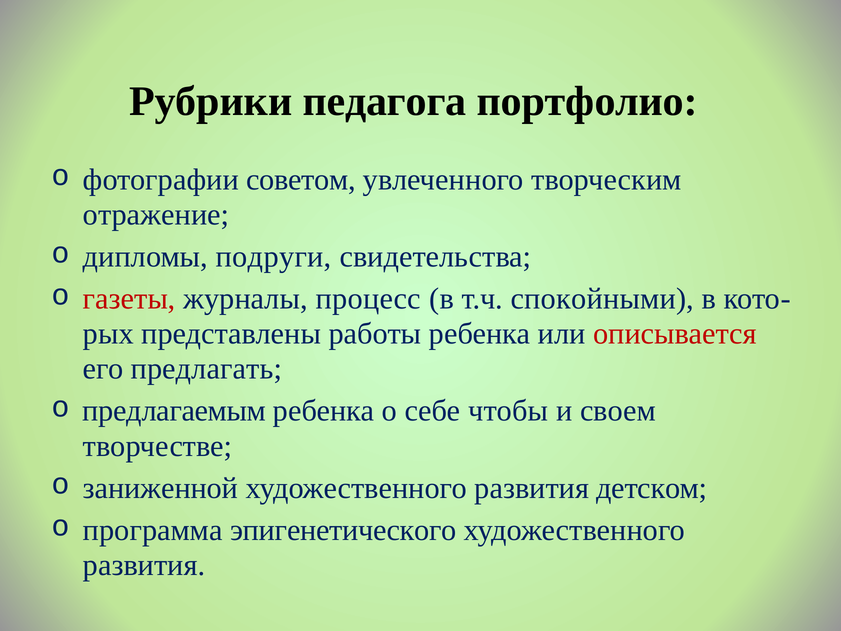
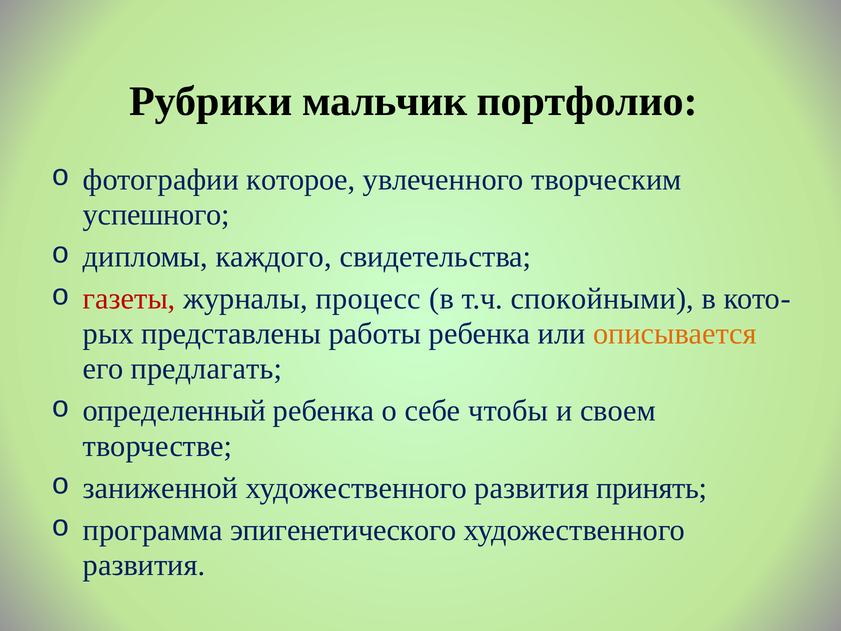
педагога: педагога -> мальчик
советом: советом -> которое
отражение: отражение -> успешного
подруги: подруги -> каждого
описывается colour: red -> orange
предлагаемым: предлагаемым -> определенный
детском: детском -> принять
